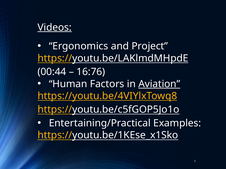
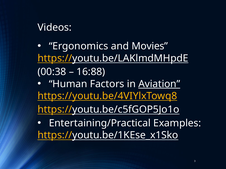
Videos underline: present -> none
Project: Project -> Movies
00:44: 00:44 -> 00:38
16:76: 16:76 -> 16:88
